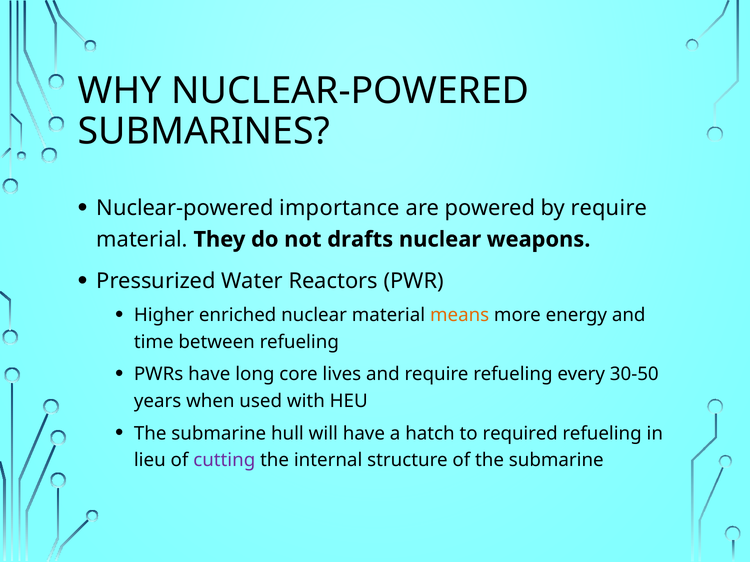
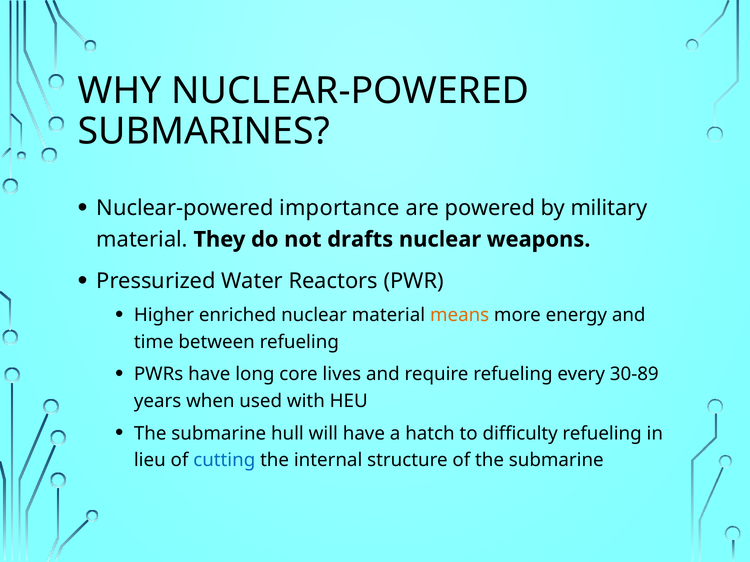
by require: require -> military
30-50: 30-50 -> 30-89
required: required -> difficulty
cutting colour: purple -> blue
